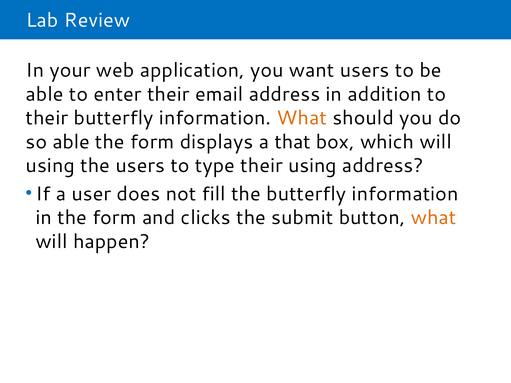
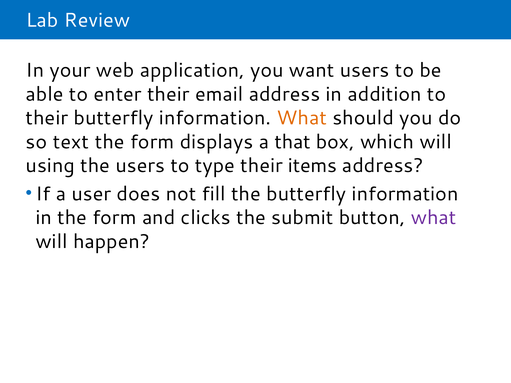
so able: able -> text
their using: using -> items
what at (434, 218) colour: orange -> purple
